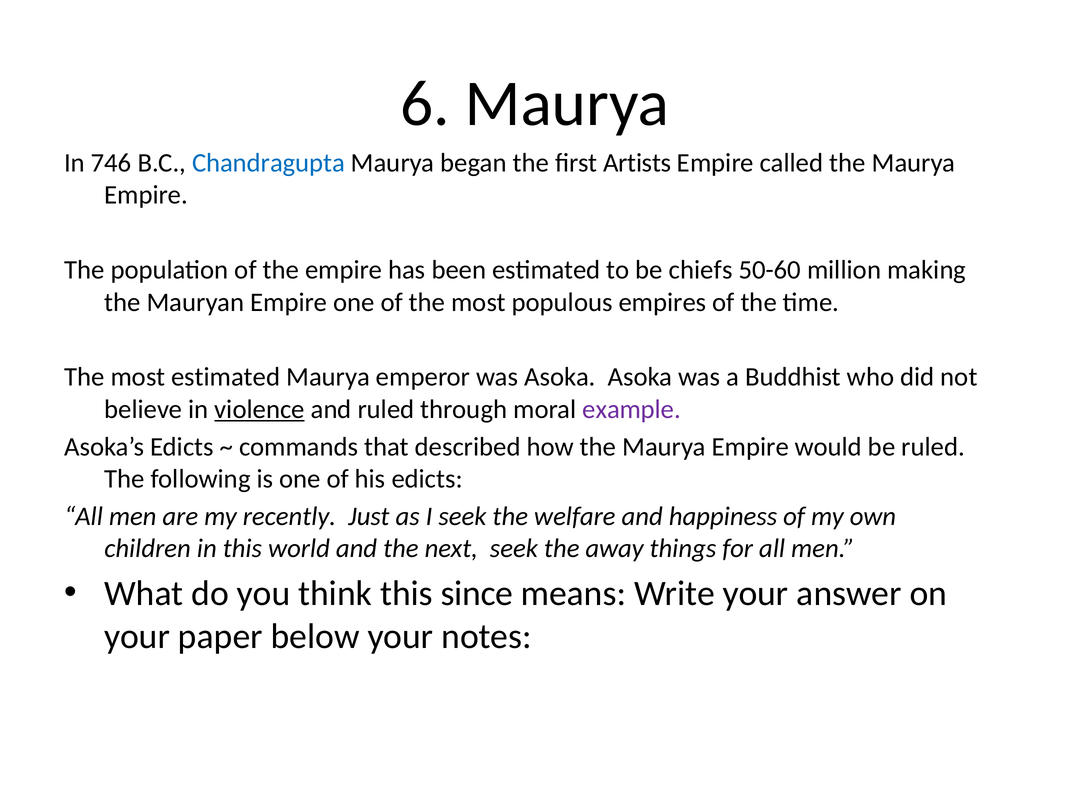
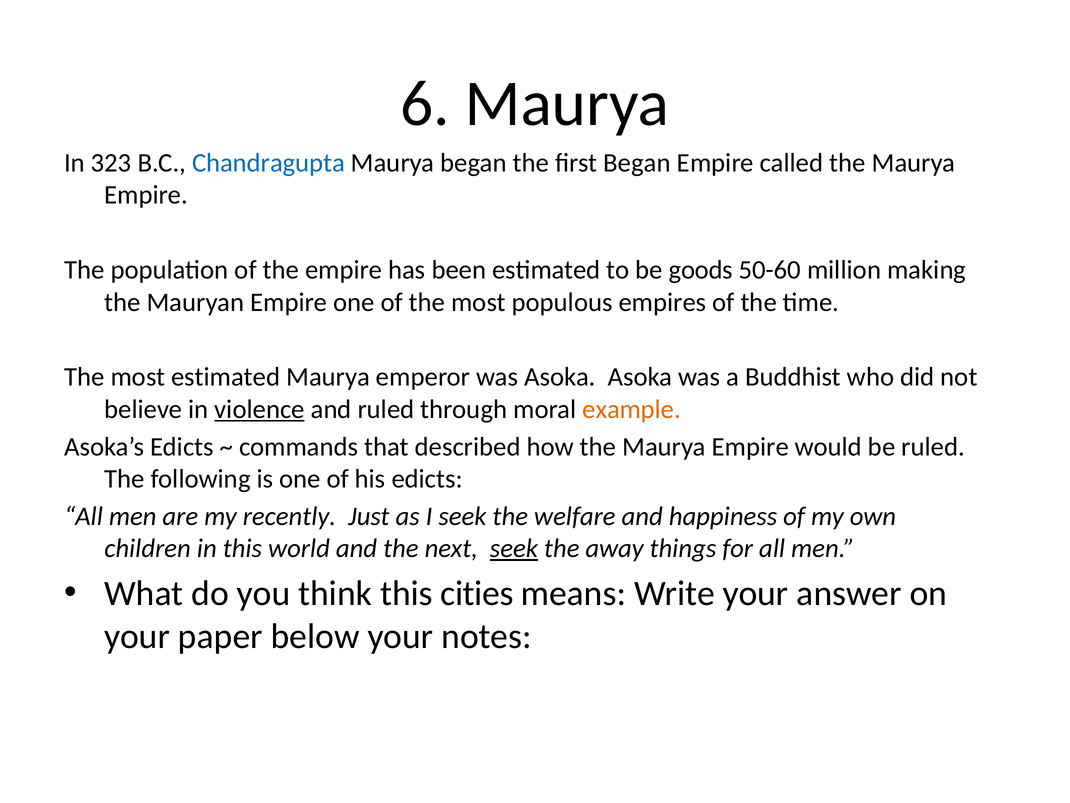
746: 746 -> 323
first Artists: Artists -> Began
chiefs: chiefs -> goods
example colour: purple -> orange
seek at (514, 548) underline: none -> present
since: since -> cities
